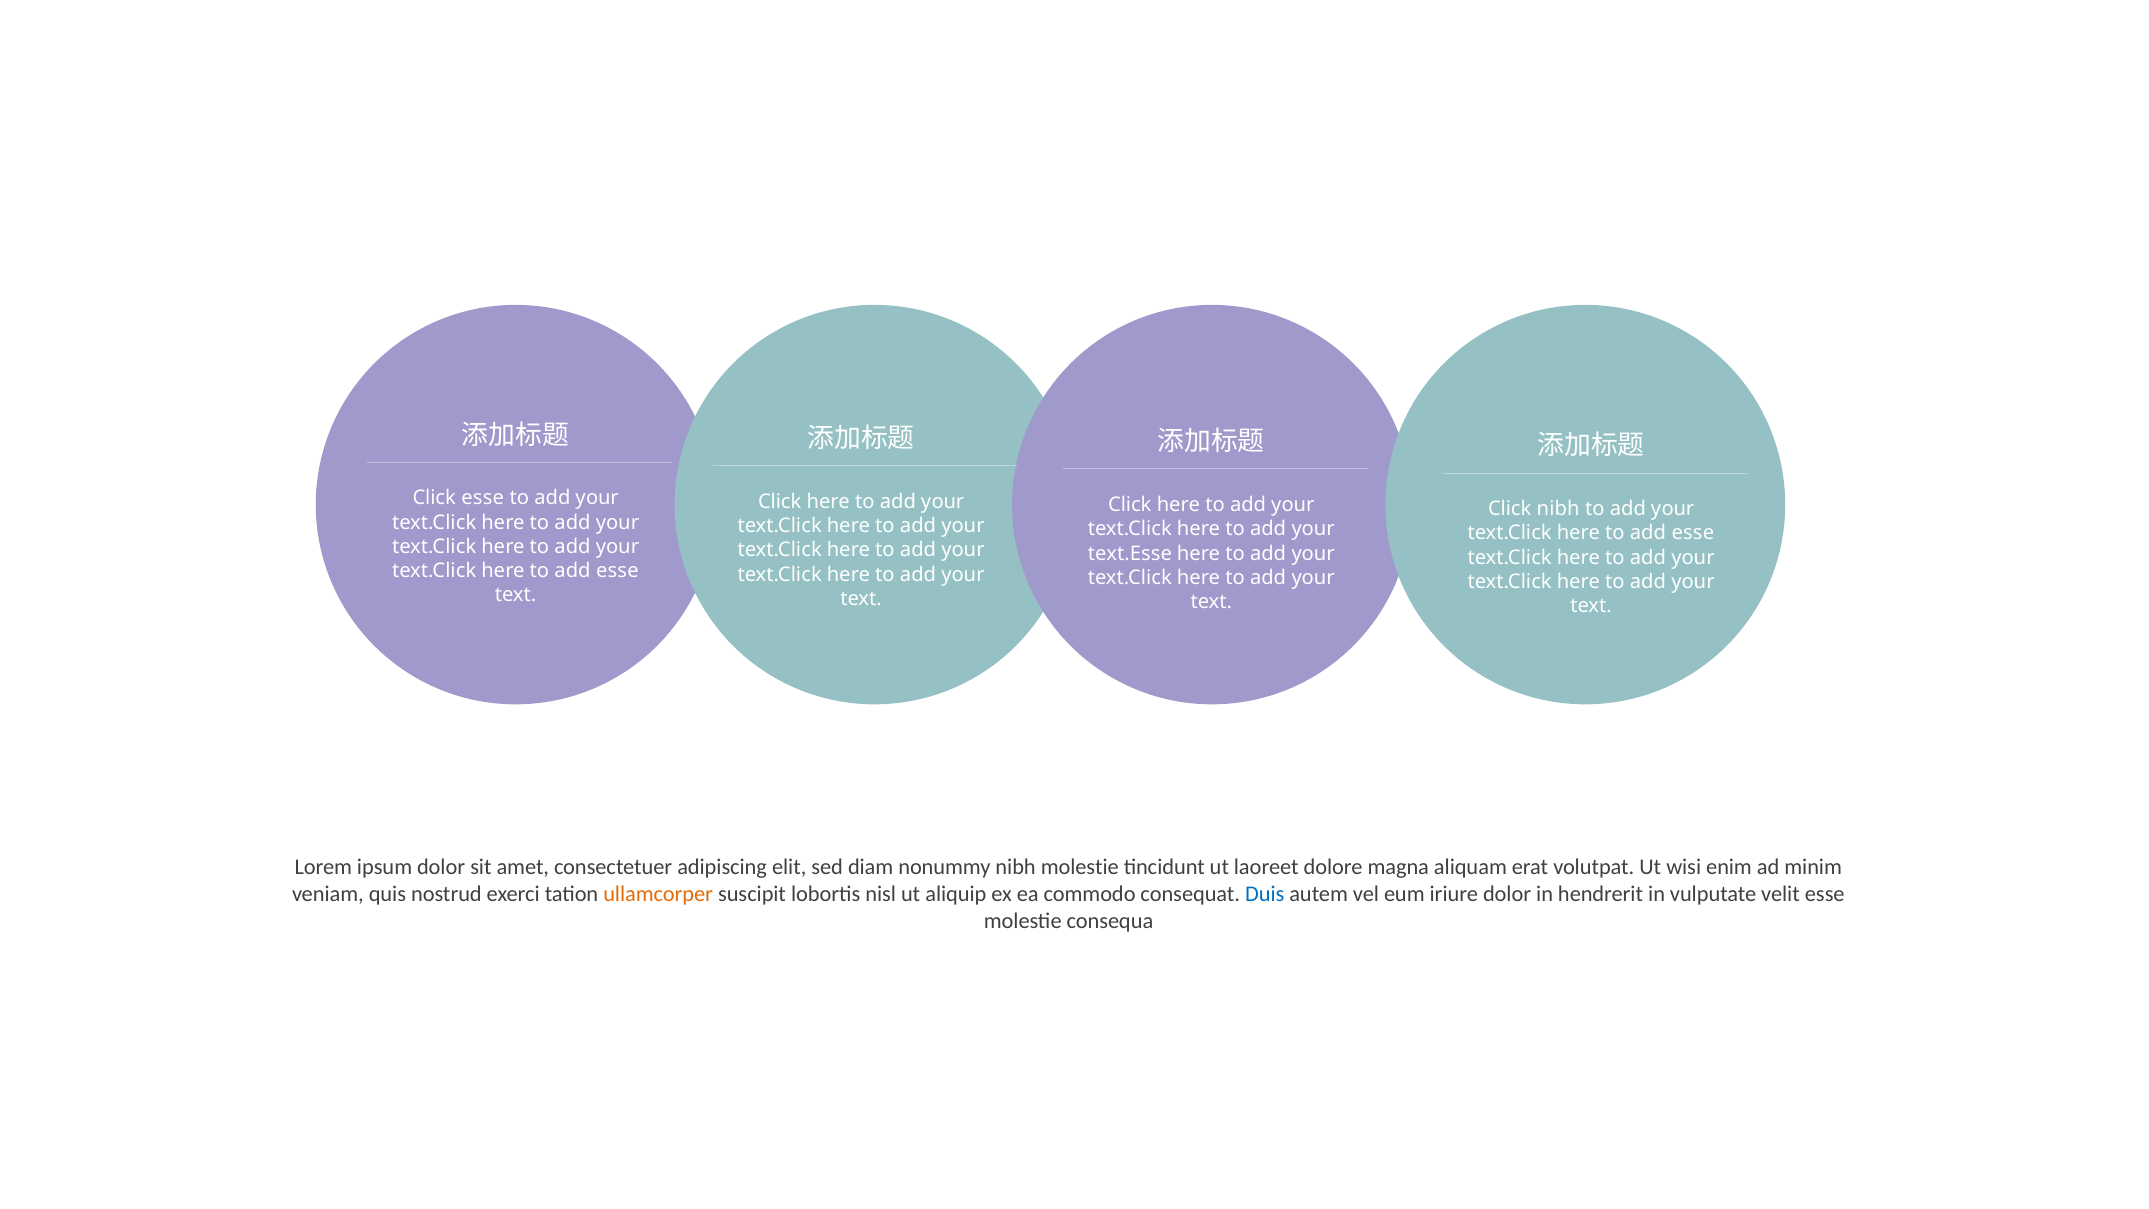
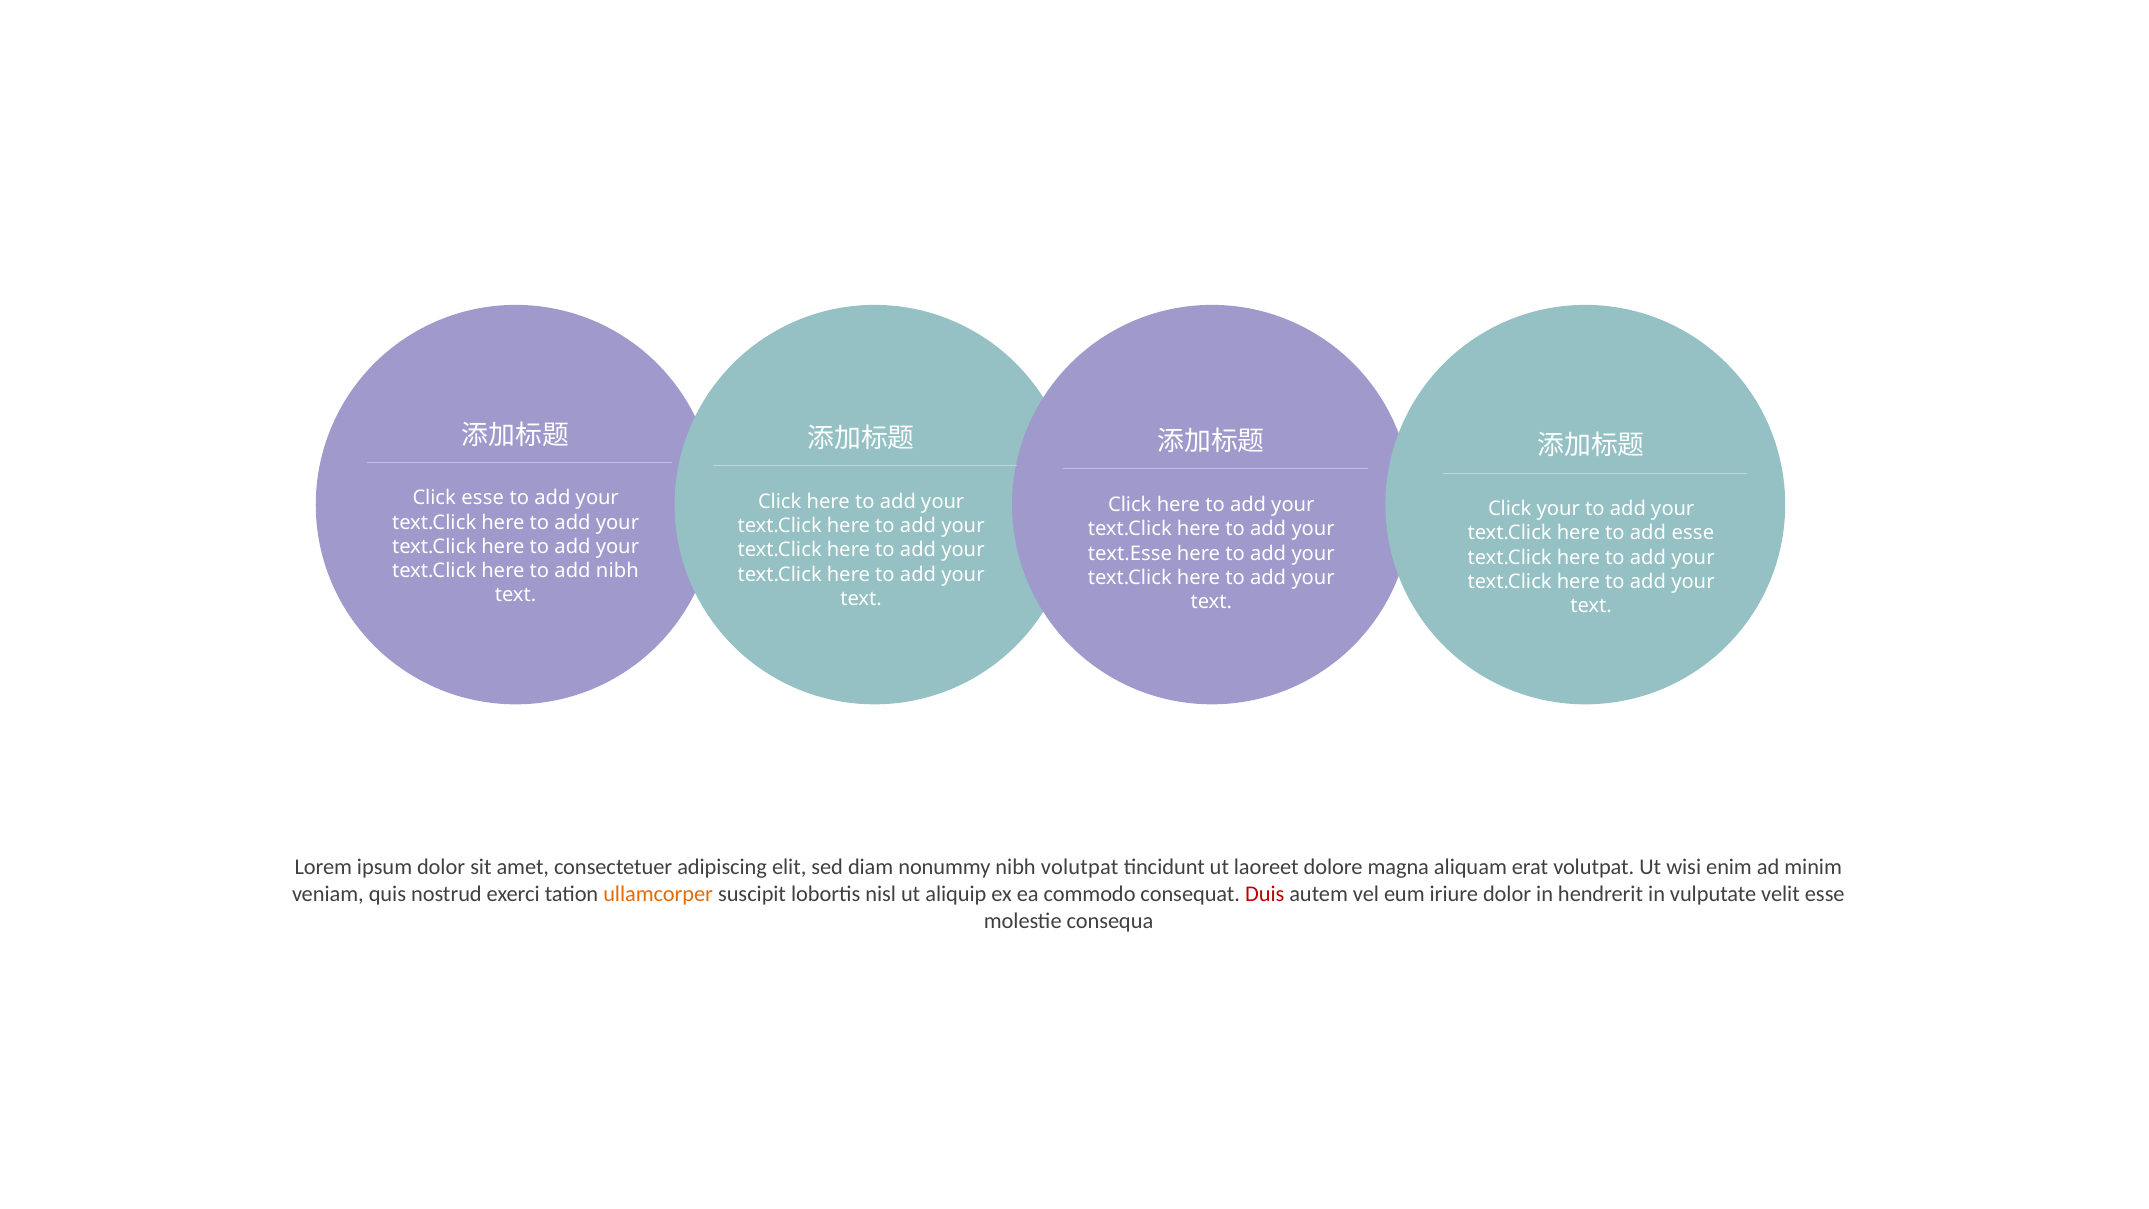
Click nibh: nibh -> your
esse at (617, 571): esse -> nibh
nibh molestie: molestie -> volutpat
Duis colour: blue -> red
